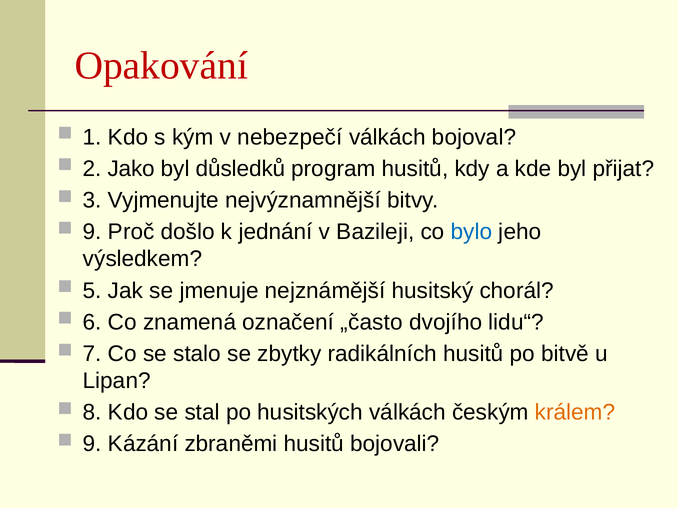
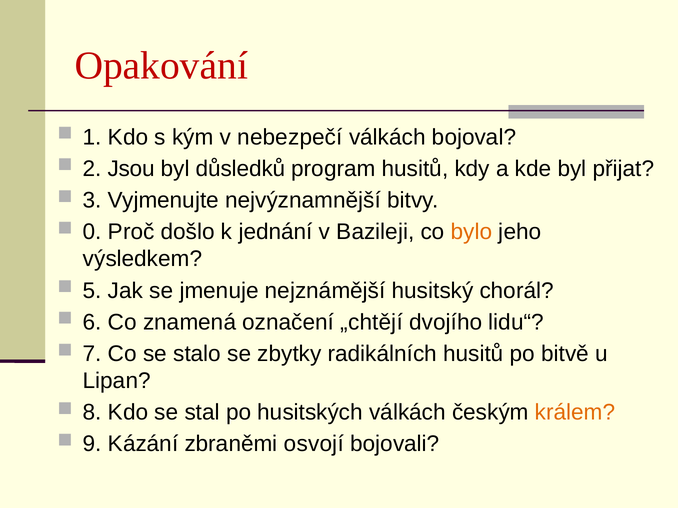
Jako: Jako -> Jsou
9 at (92, 232): 9 -> 0
bylo colour: blue -> orange
„často: „často -> „chtějí
zbraněmi husitů: husitů -> osvojí
